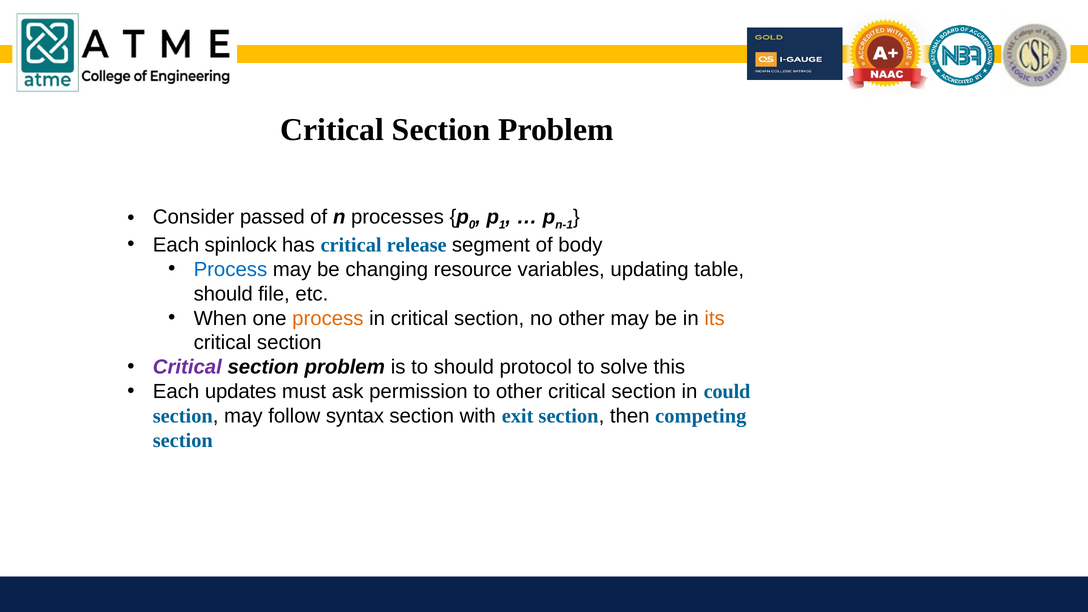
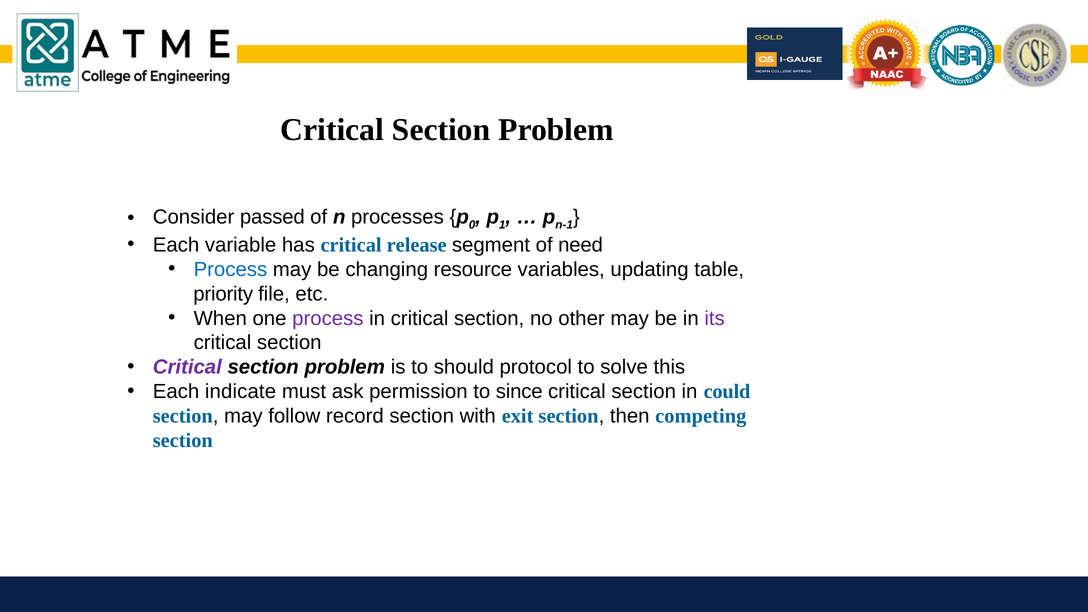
spinlock: spinlock -> variable
body: body -> need
should at (223, 294): should -> priority
process at (328, 318) colour: orange -> purple
its colour: orange -> purple
updates: updates -> indicate
to other: other -> since
syntax: syntax -> record
